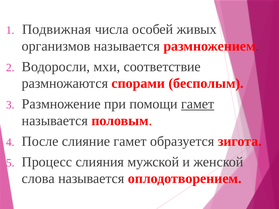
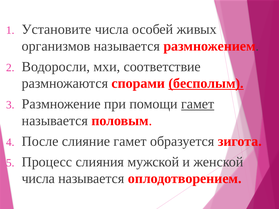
Подвижная: Подвижная -> Установите
бесполым underline: none -> present
слова at (38, 179): слова -> числа
